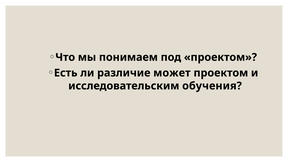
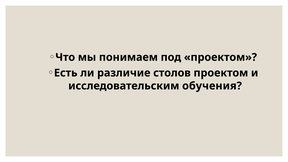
может: может -> столов
